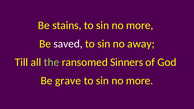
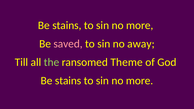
saved colour: white -> pink
Sinners: Sinners -> Theme
grave at (68, 81): grave -> stains
